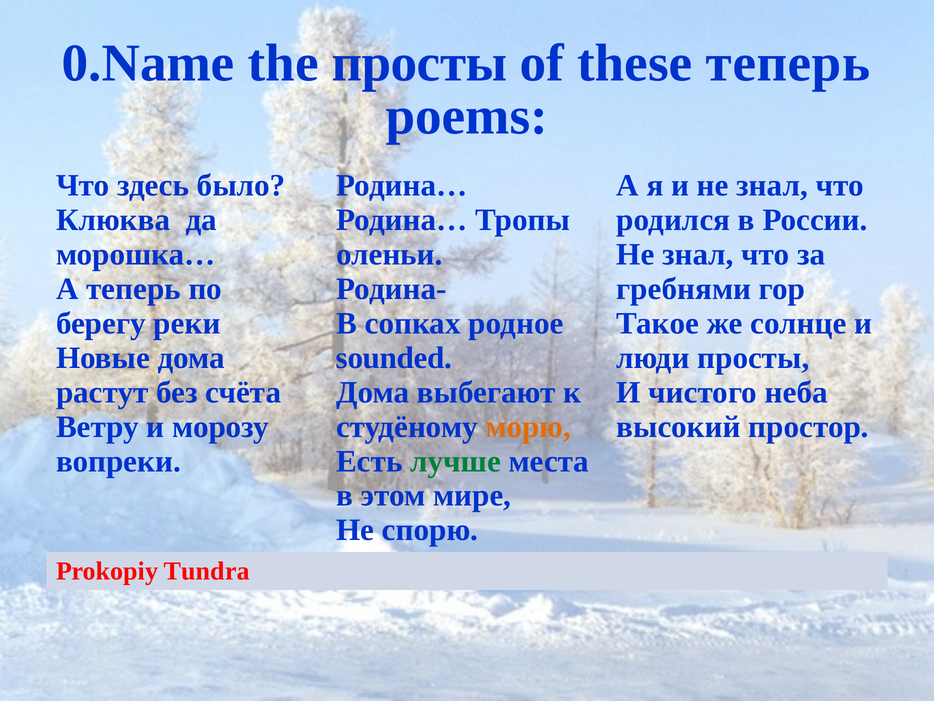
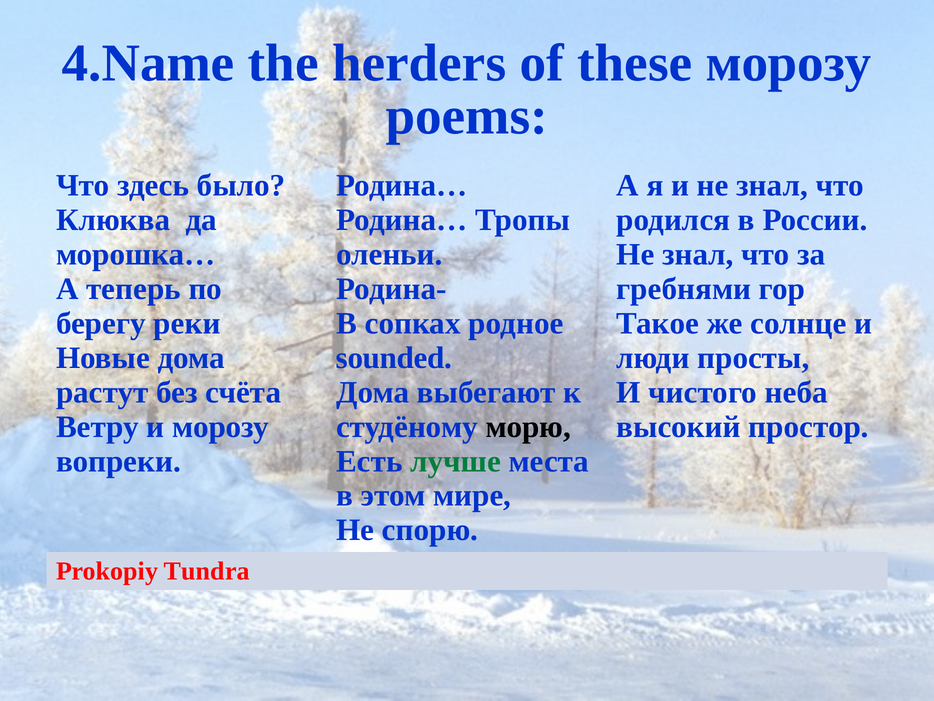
0.Name: 0.Name -> 4.Name
the просты: просты -> herders
these теперь: теперь -> морозу
морю colour: orange -> black
